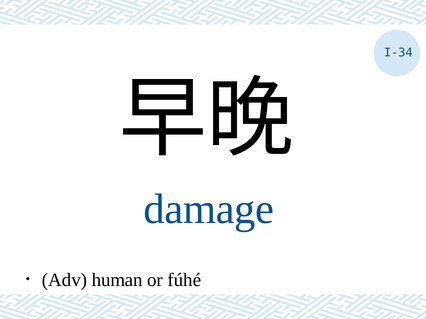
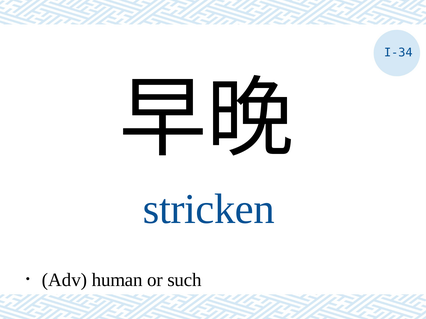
damage: damage -> stricken
fúhé: fúhé -> such
